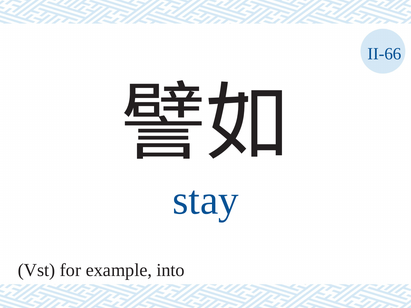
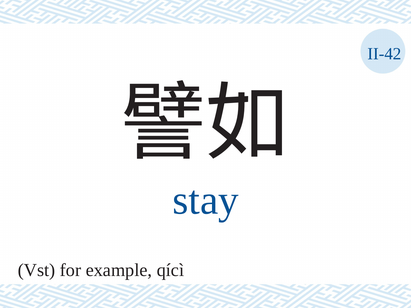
II-66: II-66 -> II-42
into: into -> qícì
